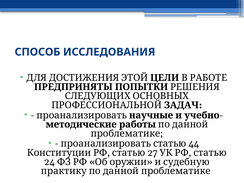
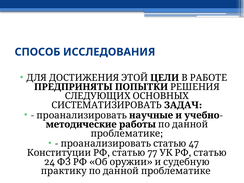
ПРОФЕССИОНАЛЬНОЙ: ПРОФЕССИОНАЛЬНОЙ -> СИСТЕМАТИЗИРОВАТЬ
44: 44 -> 47
27: 27 -> 77
